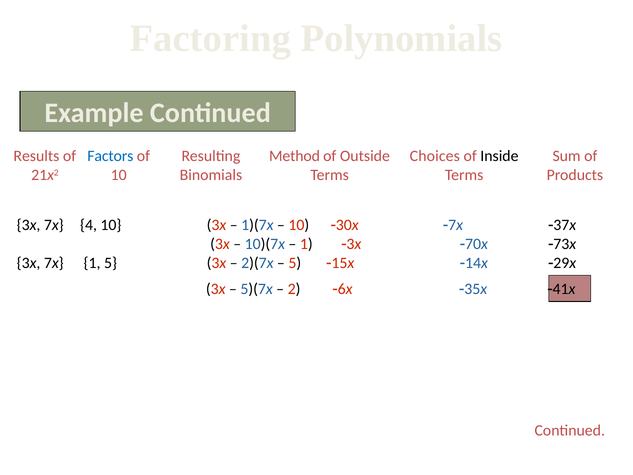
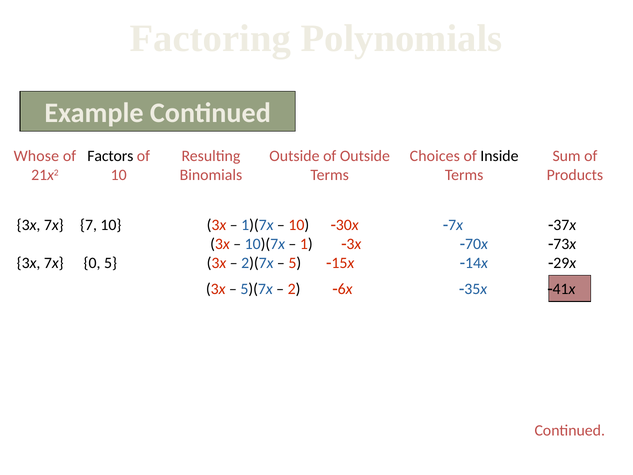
Results: Results -> Whose
Factors colour: blue -> black
Method at (295, 156): Method -> Outside
4: 4 -> 7
7x 1: 1 -> 0
